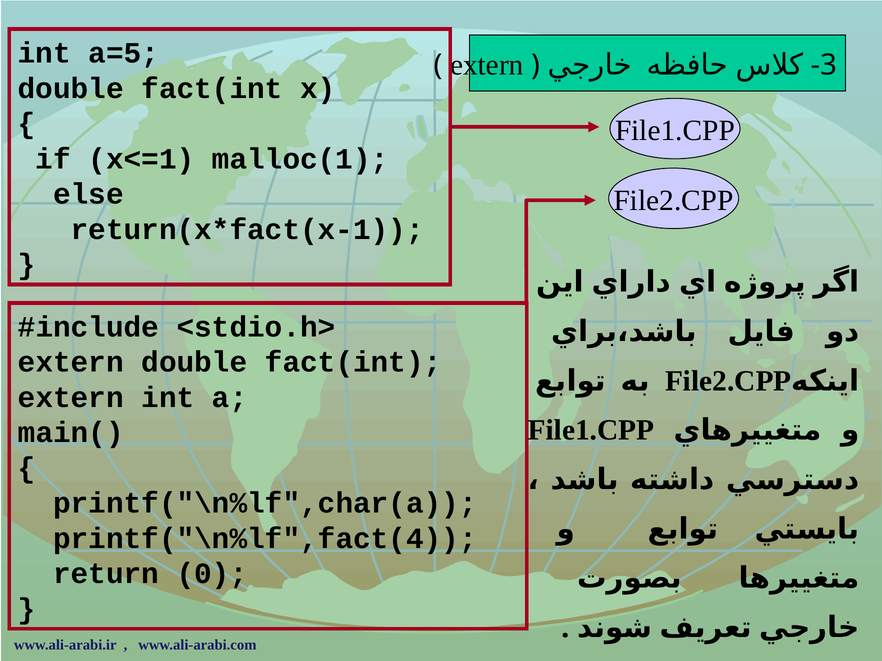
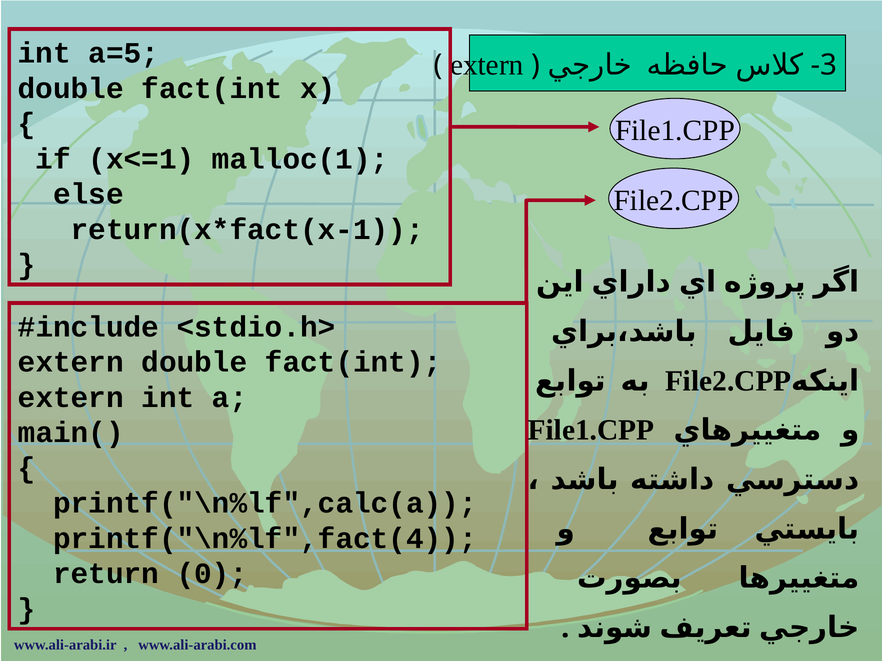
printf("\n%lf",char(a: printf("\n%lf",char(a -> printf("\n%lf",calc(a
